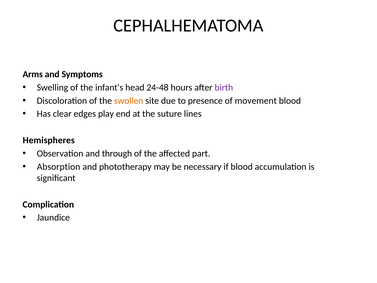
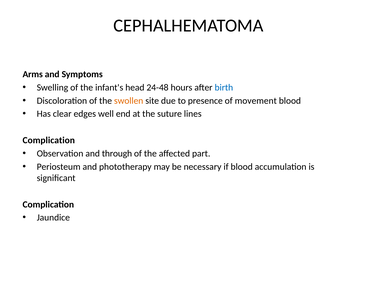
birth colour: purple -> blue
play: play -> well
Hemispheres at (49, 140): Hemispheres -> Complication
Absorption: Absorption -> Periosteum
